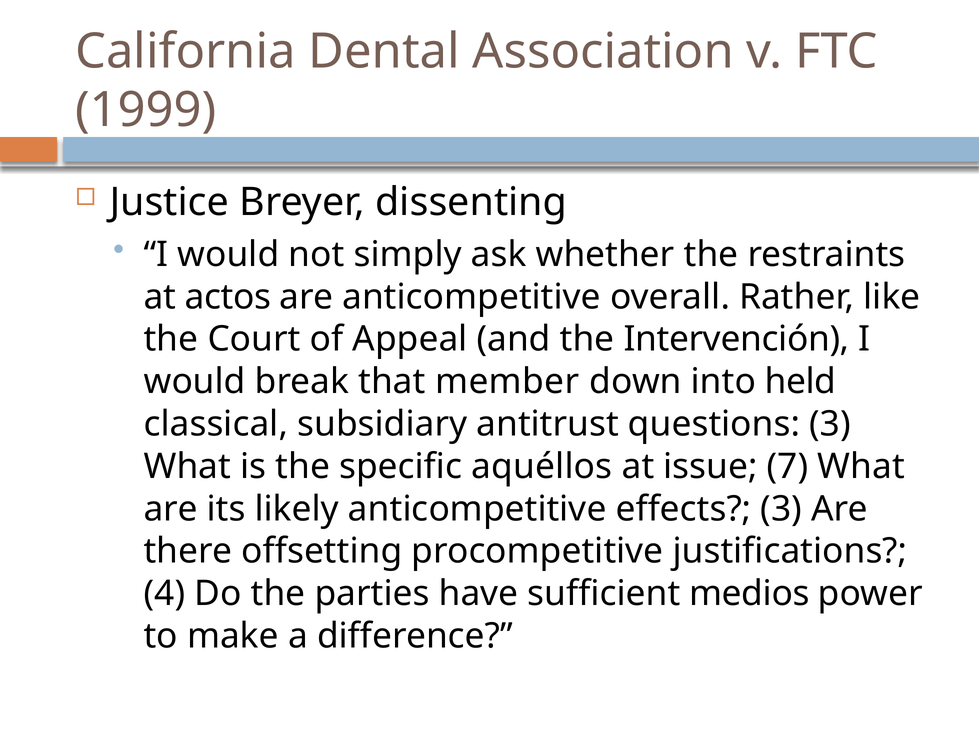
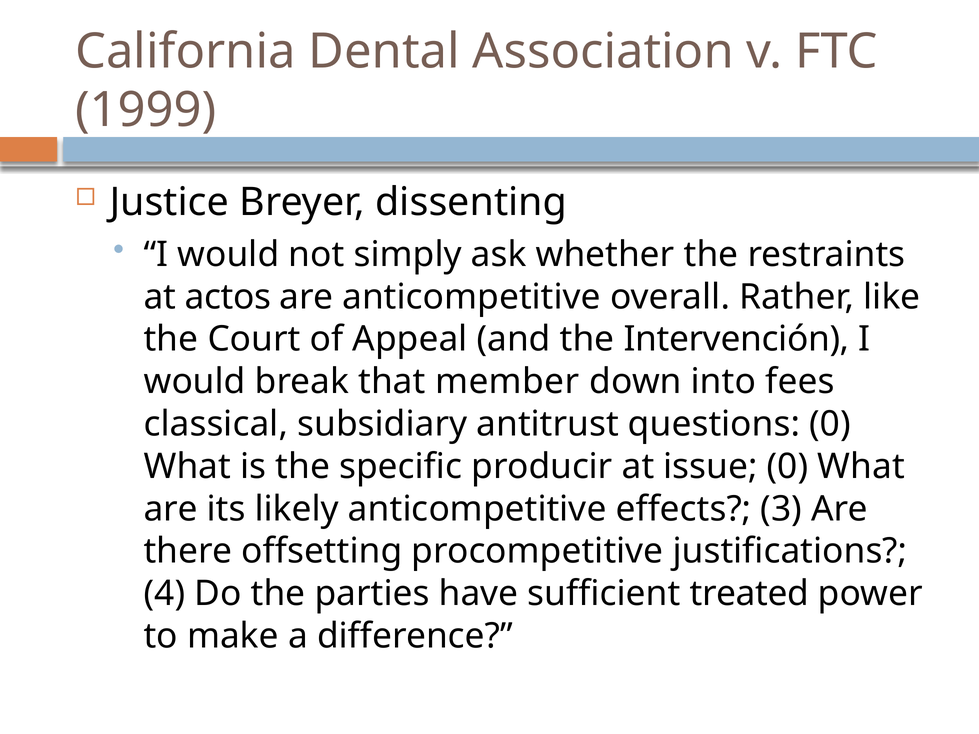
held: held -> fees
questions 3: 3 -> 0
aquéllos: aquéllos -> producir
issue 7: 7 -> 0
medios: medios -> treated
